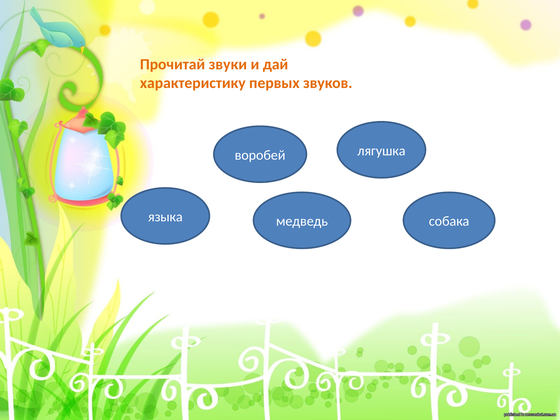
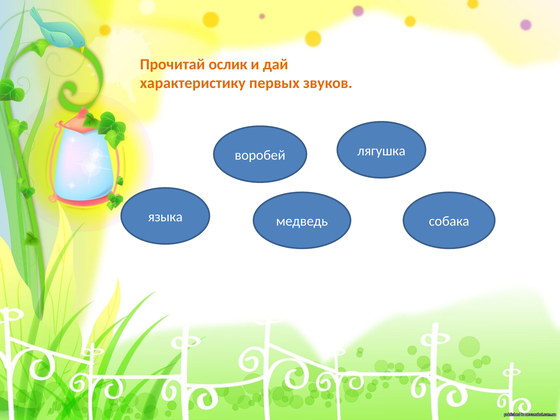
звуки: звуки -> ослик
